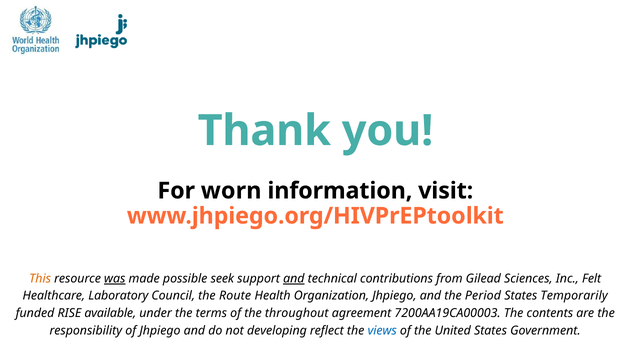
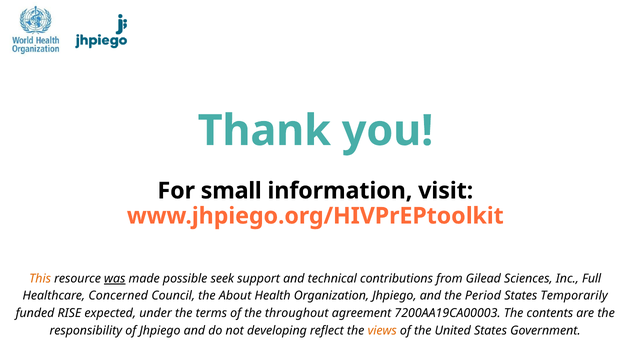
worn: worn -> small
and at (294, 279) underline: present -> none
Felt: Felt -> Full
Laboratory: Laboratory -> Concerned
Route: Route -> About
available: available -> expected
views colour: blue -> orange
